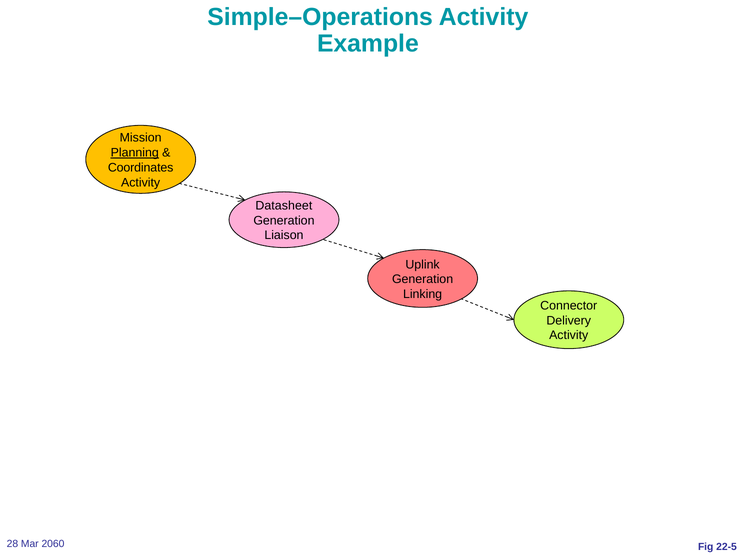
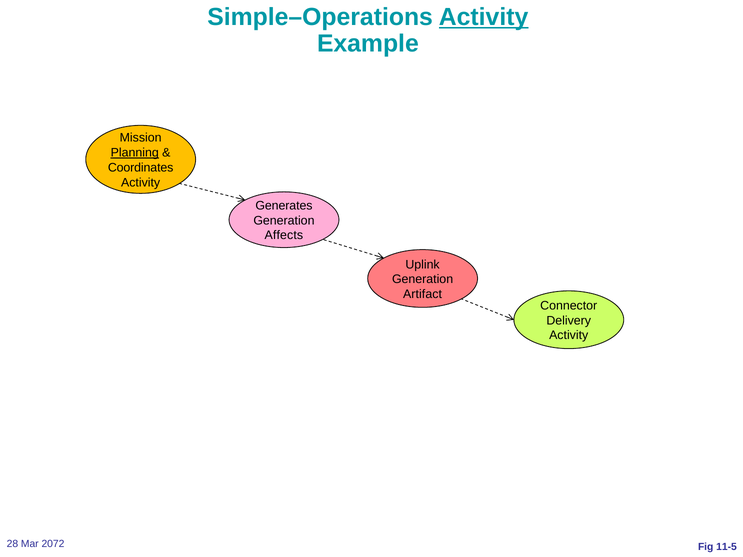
Activity at (484, 17) underline: none -> present
Datasheet: Datasheet -> Generates
Liaison: Liaison -> Affects
Linking: Linking -> Artifact
2060: 2060 -> 2072
22-5: 22-5 -> 11-5
